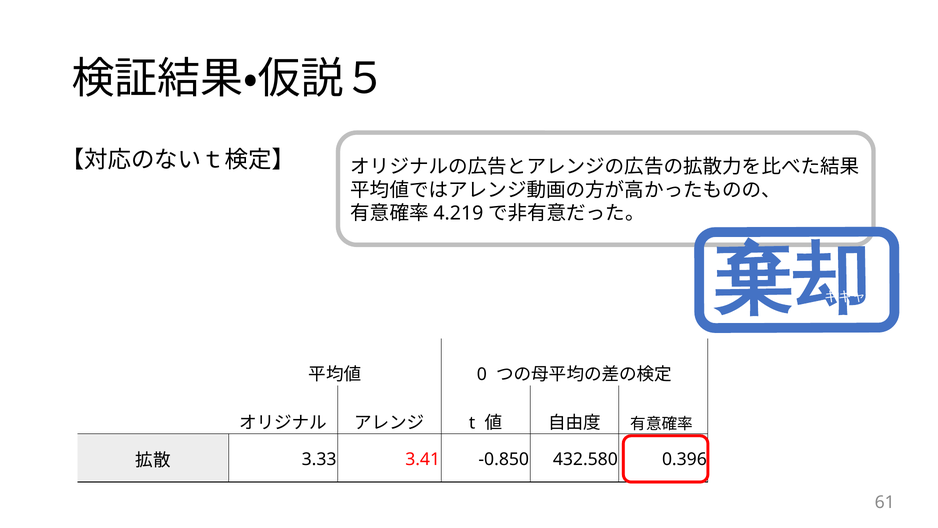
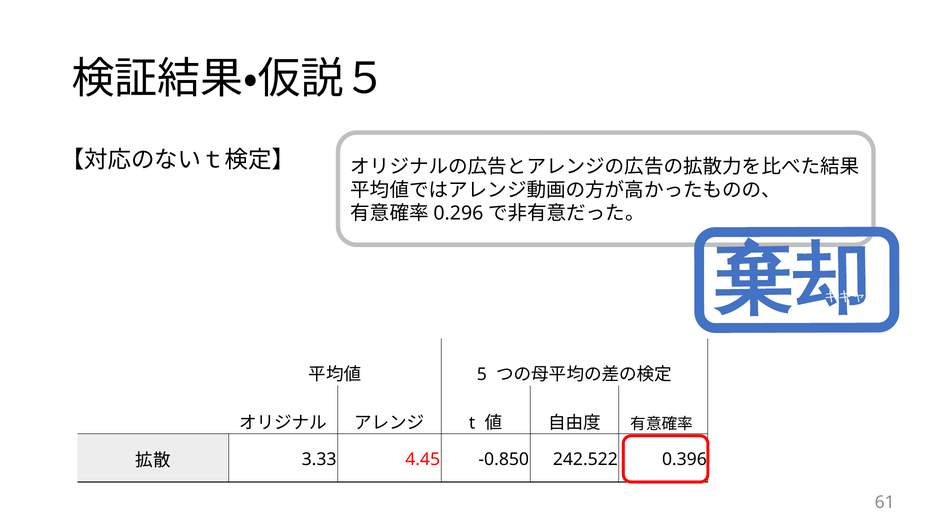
4.219: 4.219 -> 0.296
0: 0 -> 5
3.41: 3.41 -> 4.45
432.580: 432.580 -> 242.522
